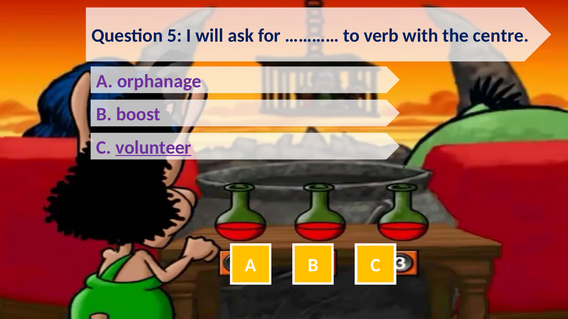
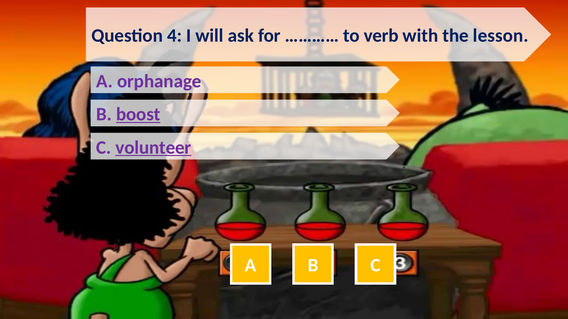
5: 5 -> 4
centre: centre -> lesson
boost underline: none -> present
